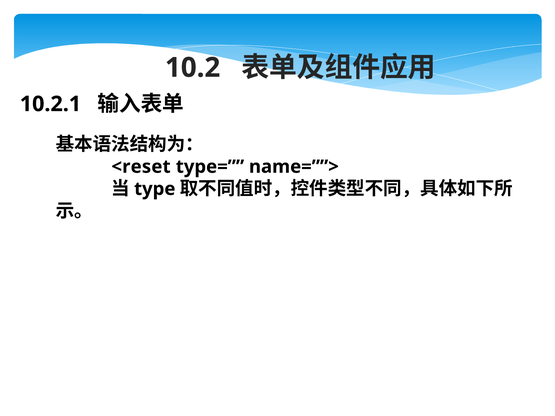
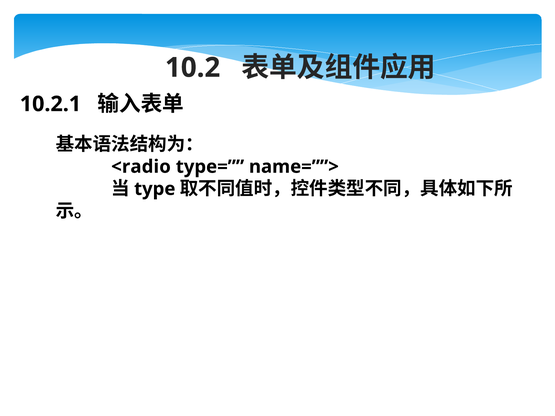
<reset: <reset -> <radio
